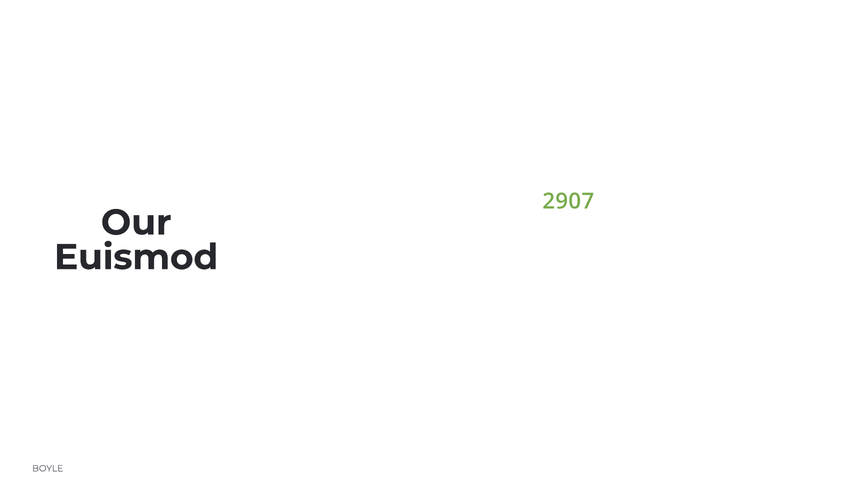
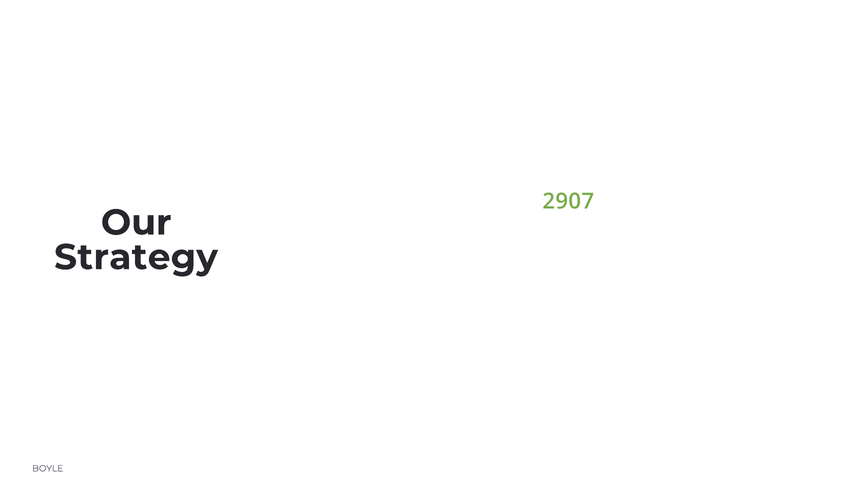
Euismod at (136, 257): Euismod -> Strategy
